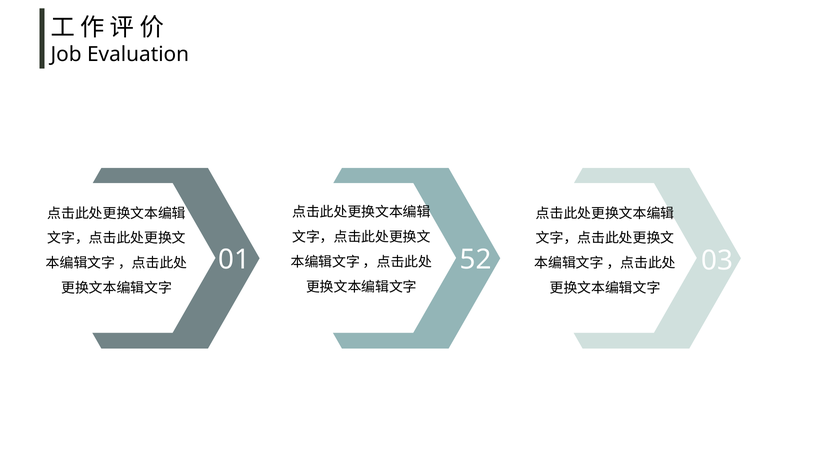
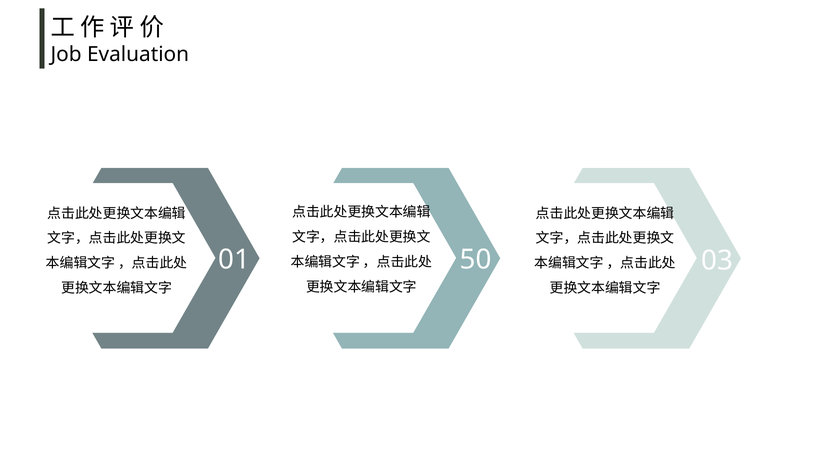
52: 52 -> 50
